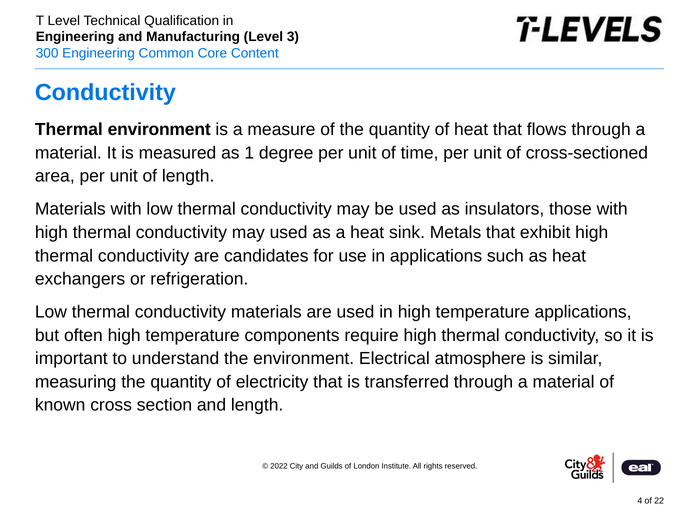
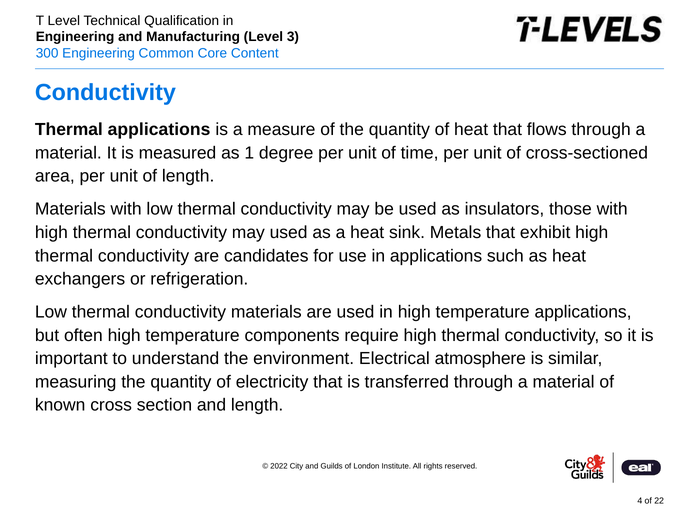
Thermal environment: environment -> applications
